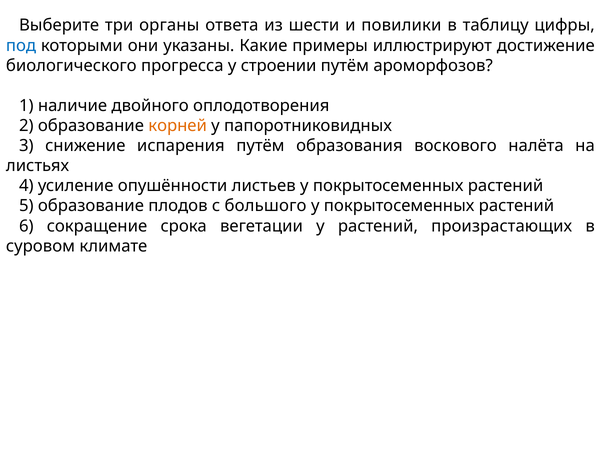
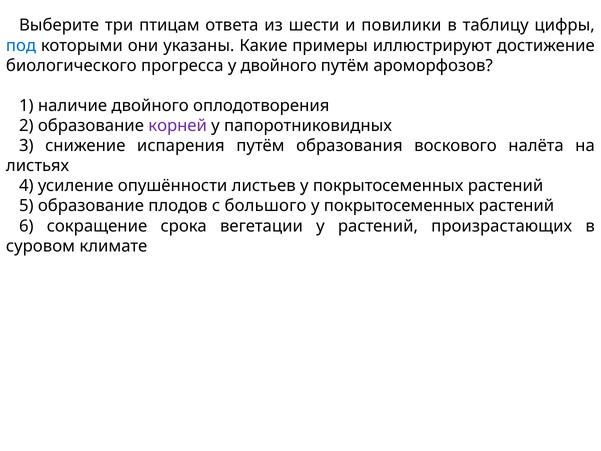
органы: органы -> птицам
у строении: строении -> двойного
корней colour: orange -> purple
